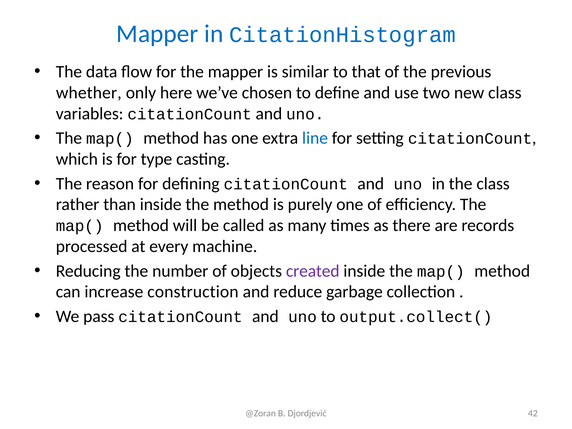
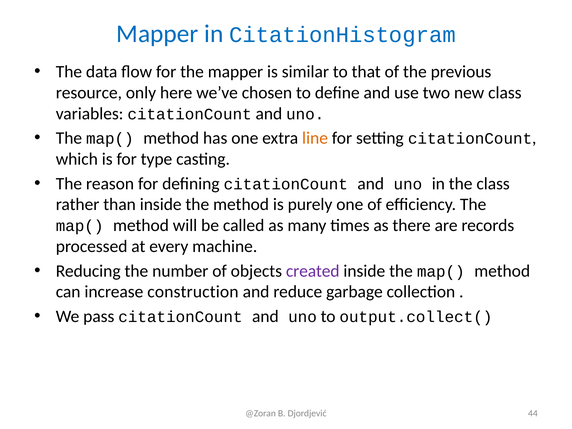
whether: whether -> resource
line colour: blue -> orange
42: 42 -> 44
